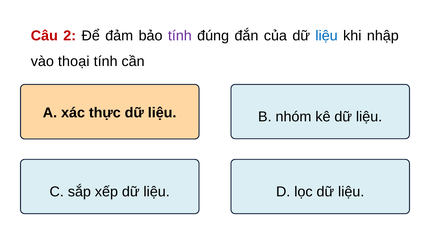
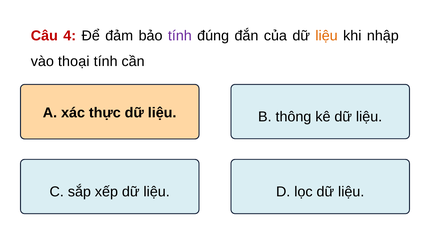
2: 2 -> 4
liệu at (327, 36) colour: blue -> orange
nhóm: nhóm -> thông
